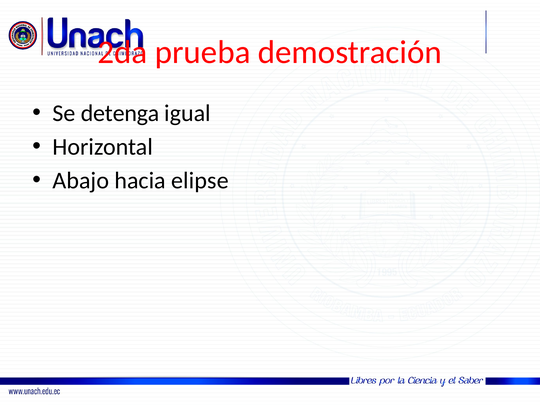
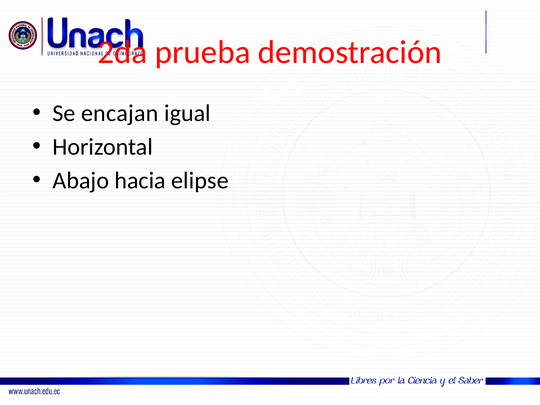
detenga: detenga -> encajan
